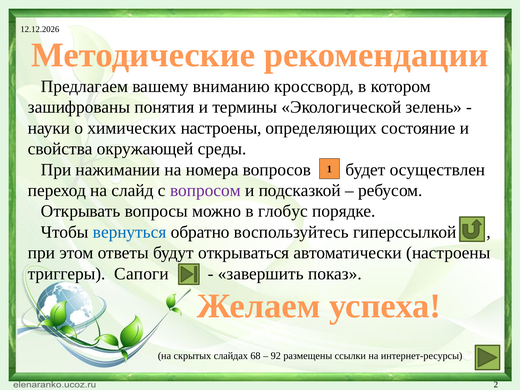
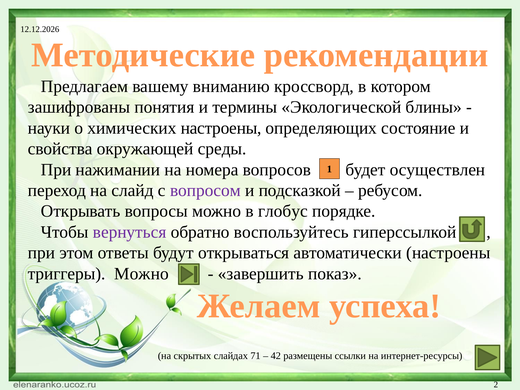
зелень: зелень -> блины
вернуться colour: blue -> purple
триггеры Сапоги: Сапоги -> Можно
68: 68 -> 71
92: 92 -> 42
